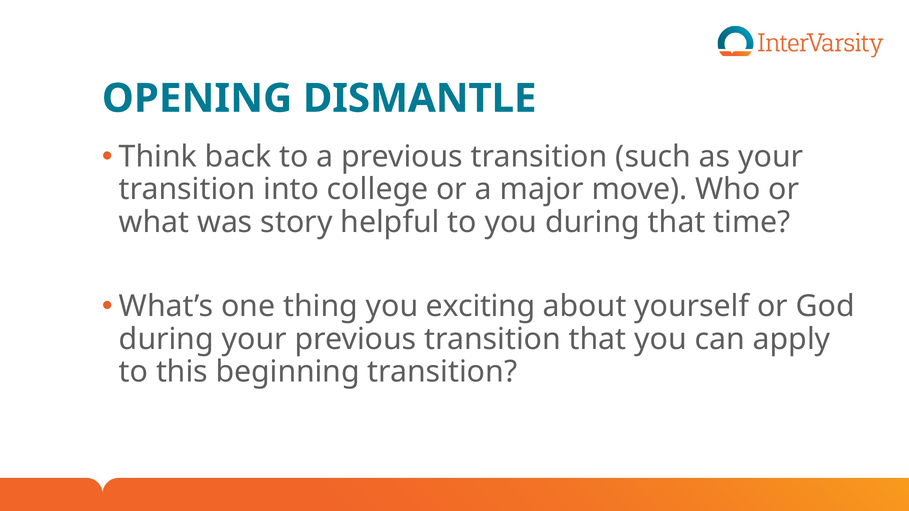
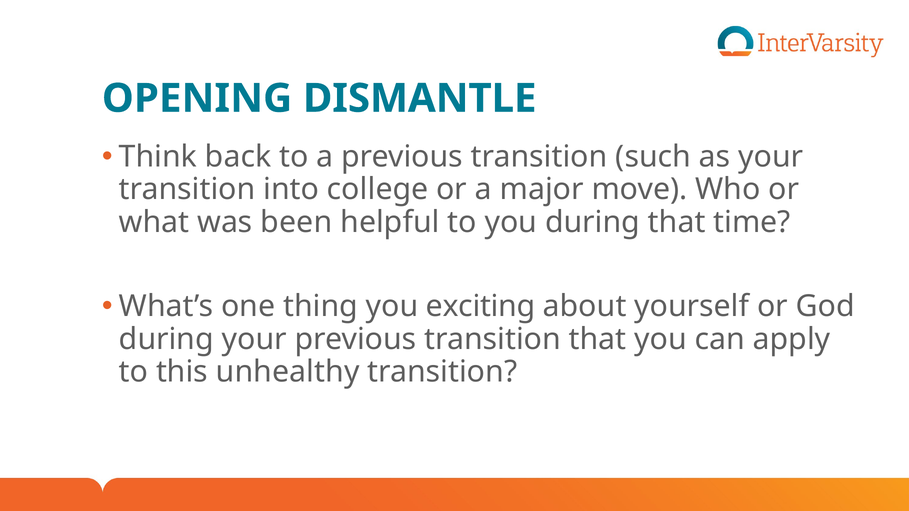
story: story -> been
beginning: beginning -> unhealthy
